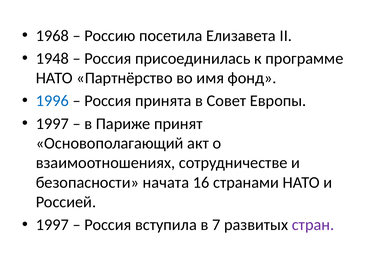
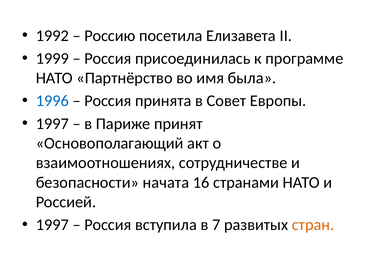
1968: 1968 -> 1992
1948: 1948 -> 1999
фонд: фонд -> была
стран colour: purple -> orange
